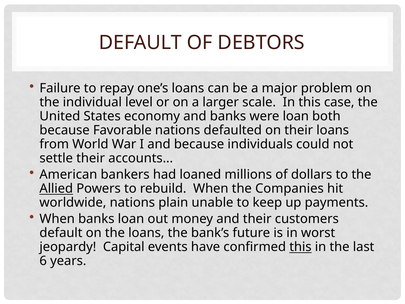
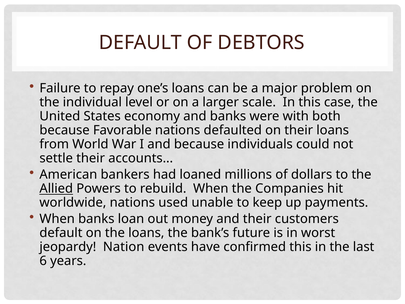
were loan: loan -> with
plain: plain -> used
Capital: Capital -> Nation
this at (300, 247) underline: present -> none
